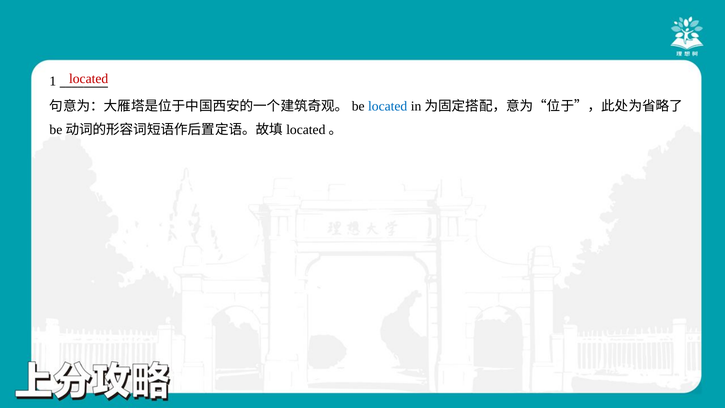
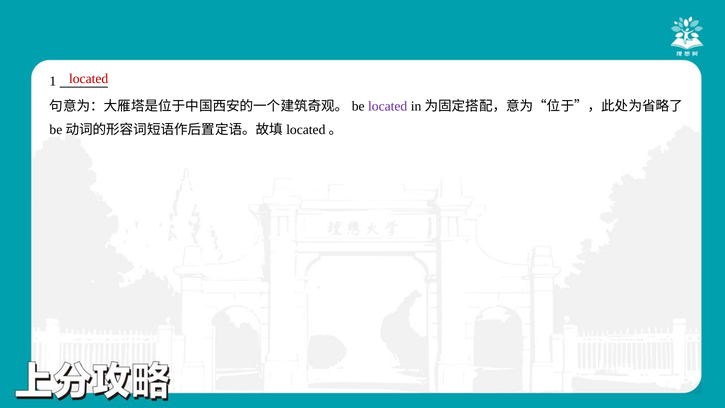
located at (388, 106) colour: blue -> purple
